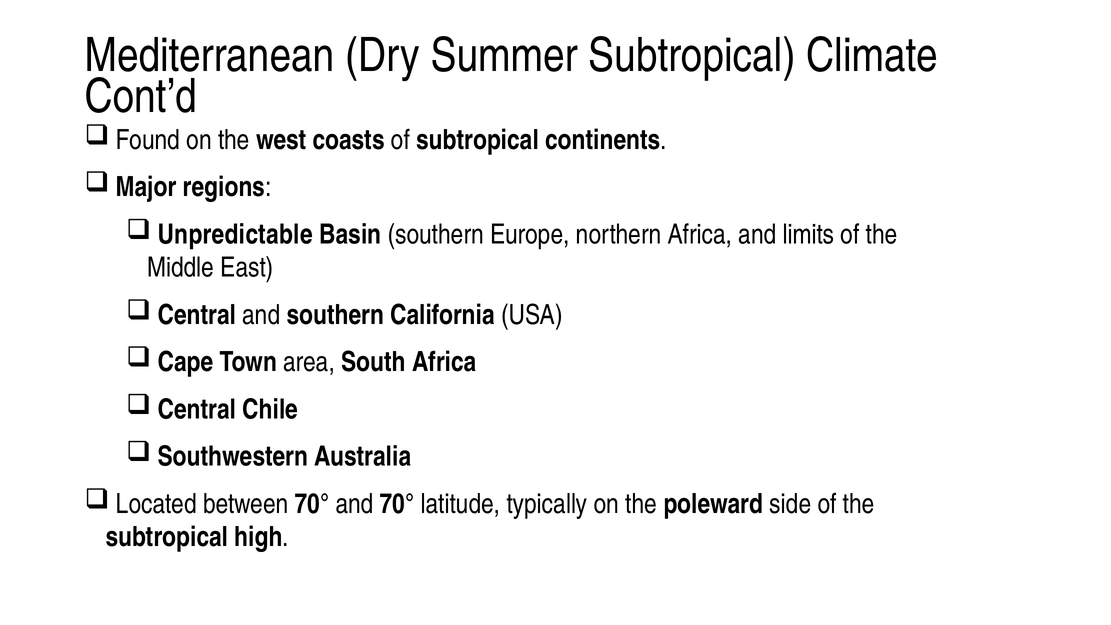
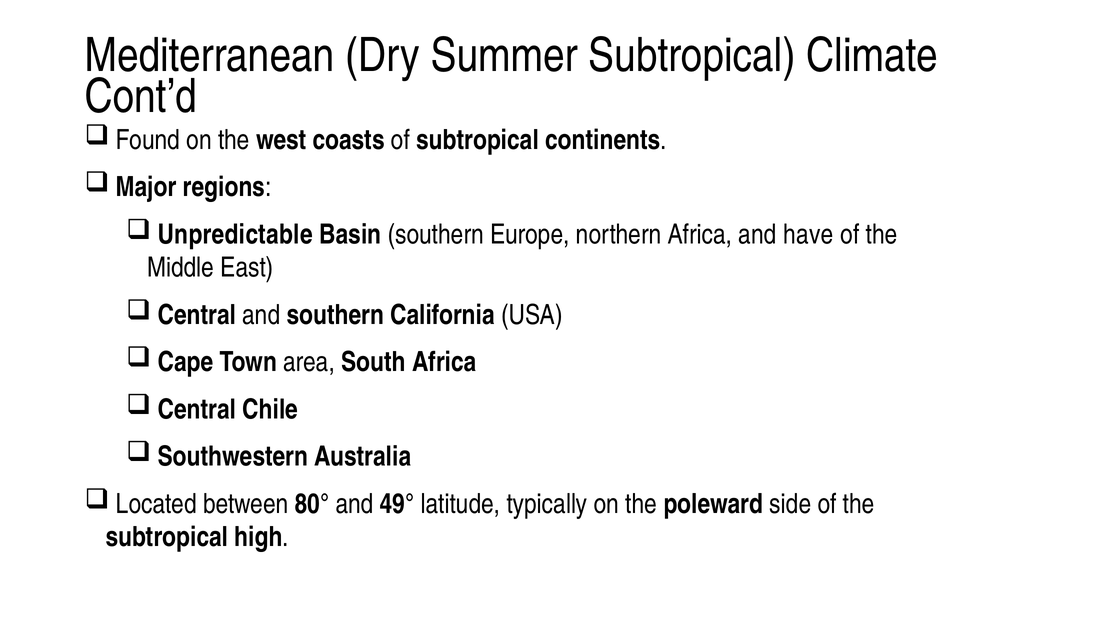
limits: limits -> have
between 70°: 70° -> 80°
and 70°: 70° -> 49°
